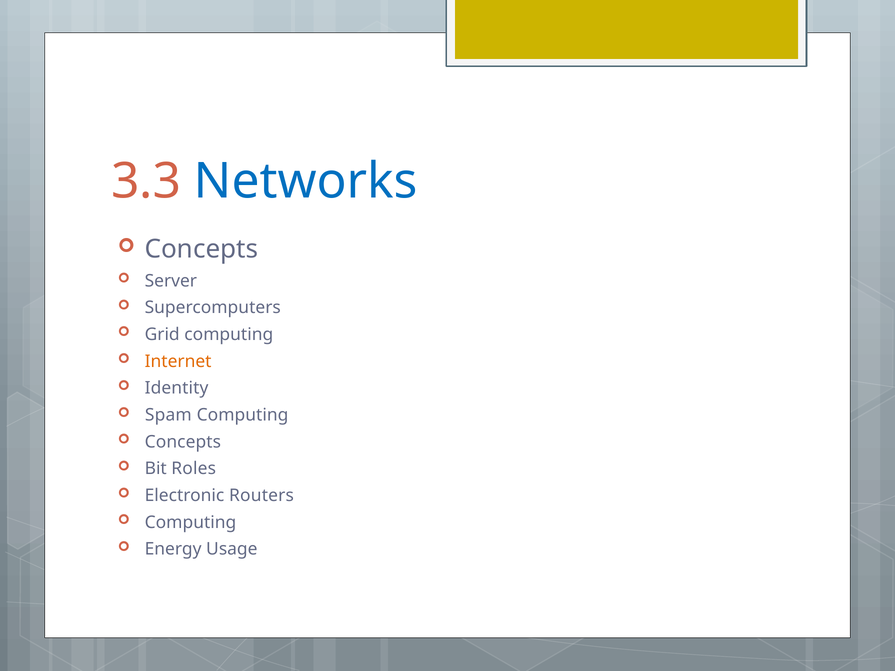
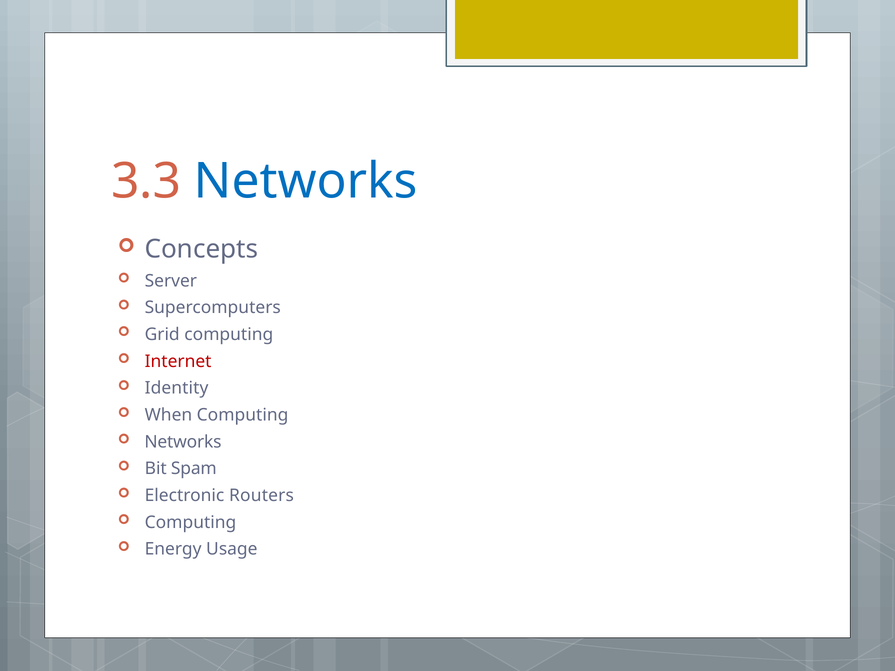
Internet colour: orange -> red
Spam: Spam -> When
Concepts at (183, 442): Concepts -> Networks
Roles: Roles -> Spam
